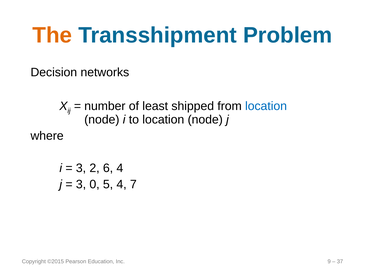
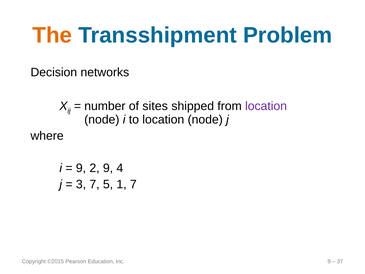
least: least -> sites
location at (266, 106) colour: blue -> purple
3 at (81, 168): 3 -> 9
2 6: 6 -> 9
3 0: 0 -> 7
5 4: 4 -> 1
